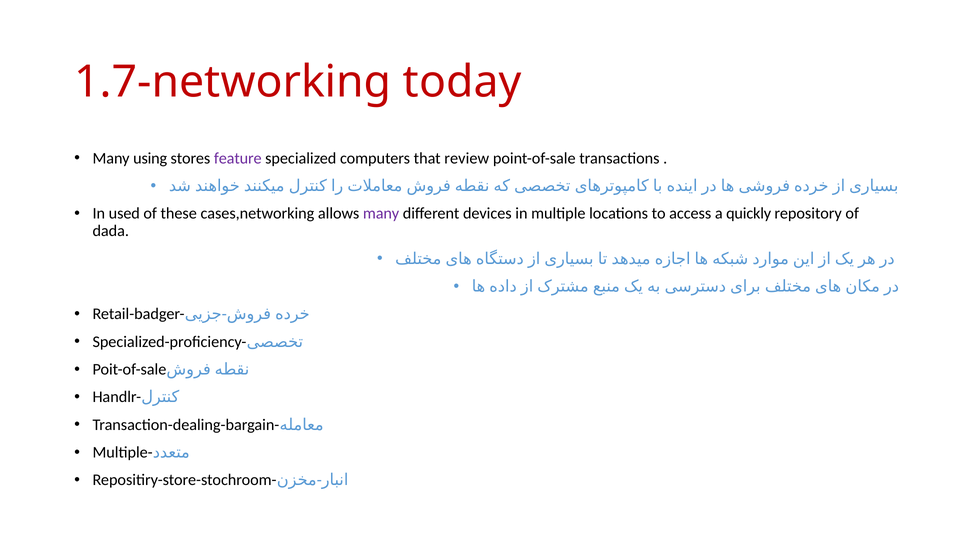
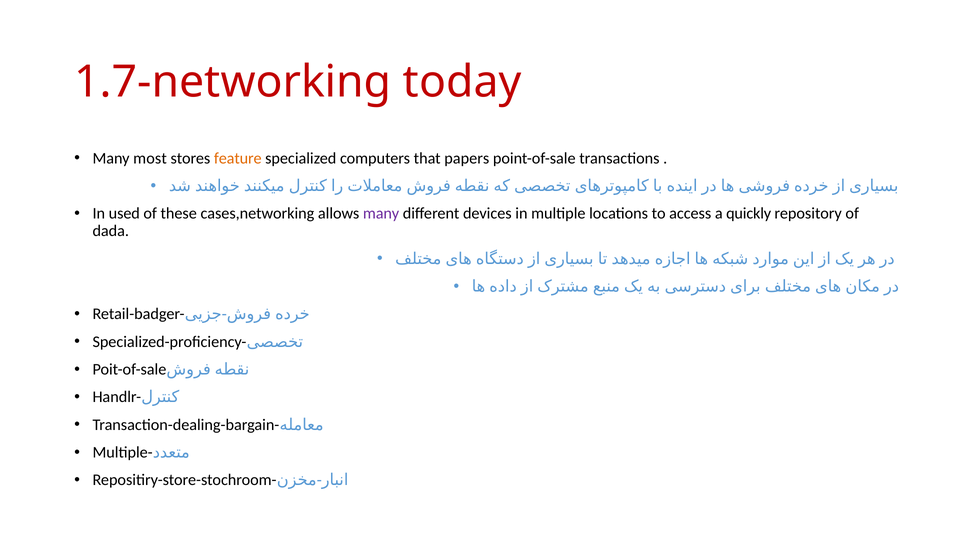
using: using -> most
feature colour: purple -> orange
review: review -> papers
